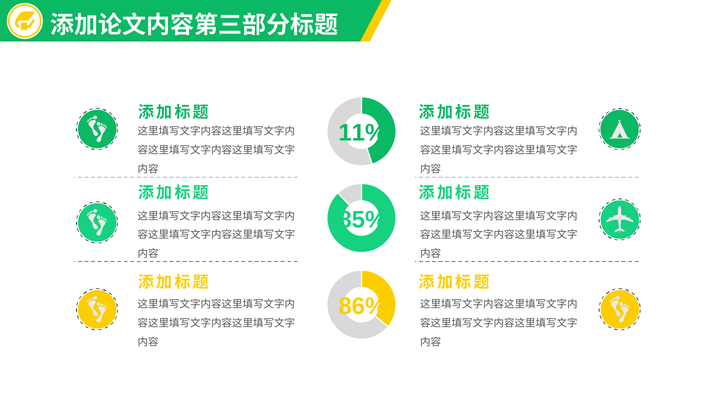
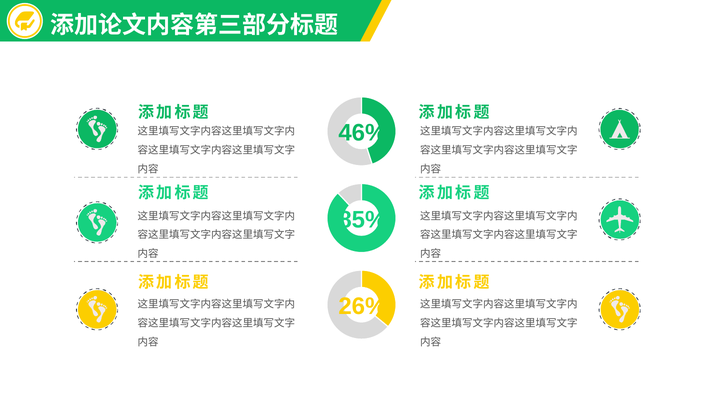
11%: 11% -> 46%
86%: 86% -> 26%
